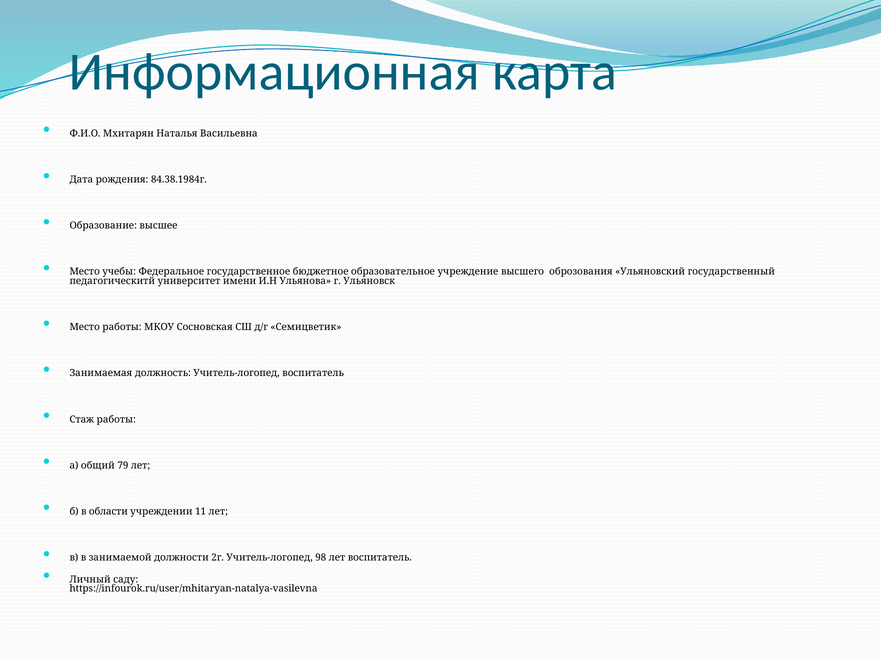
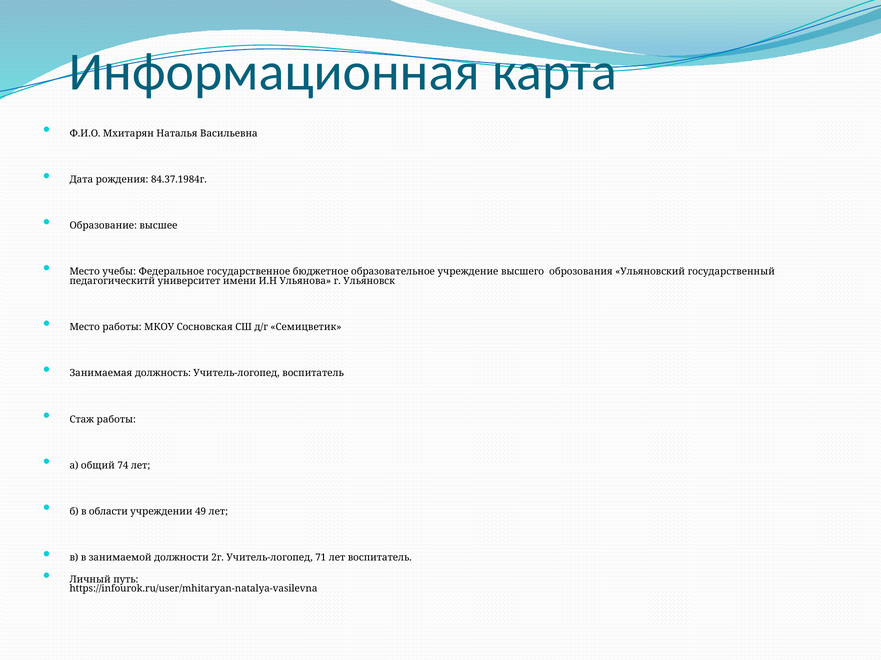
84.38.1984г: 84.38.1984г -> 84.37.1984г
79: 79 -> 74
11: 11 -> 49
98: 98 -> 71
саду: саду -> путь
